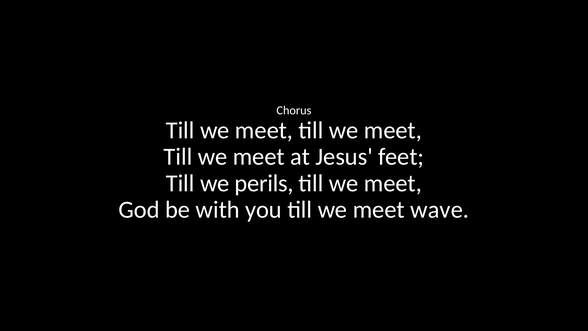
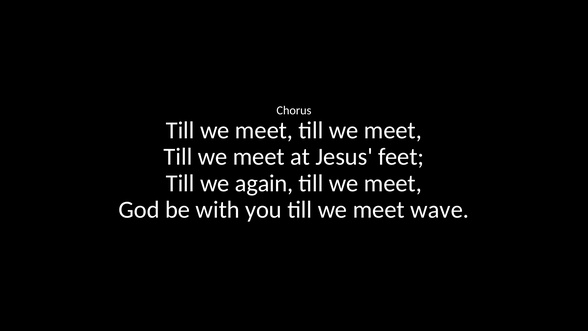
perils: perils -> again
